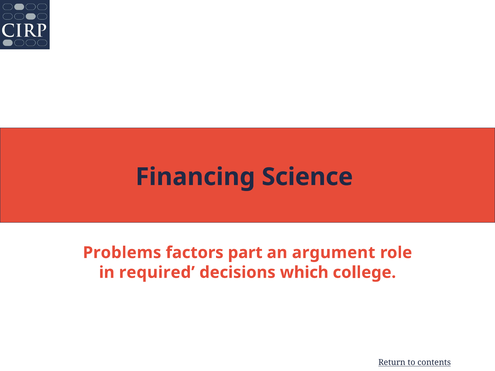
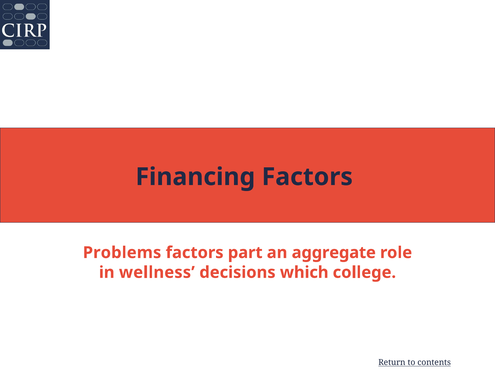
Financing Science: Science -> Factors
argument: argument -> aggregate
required: required -> wellness
